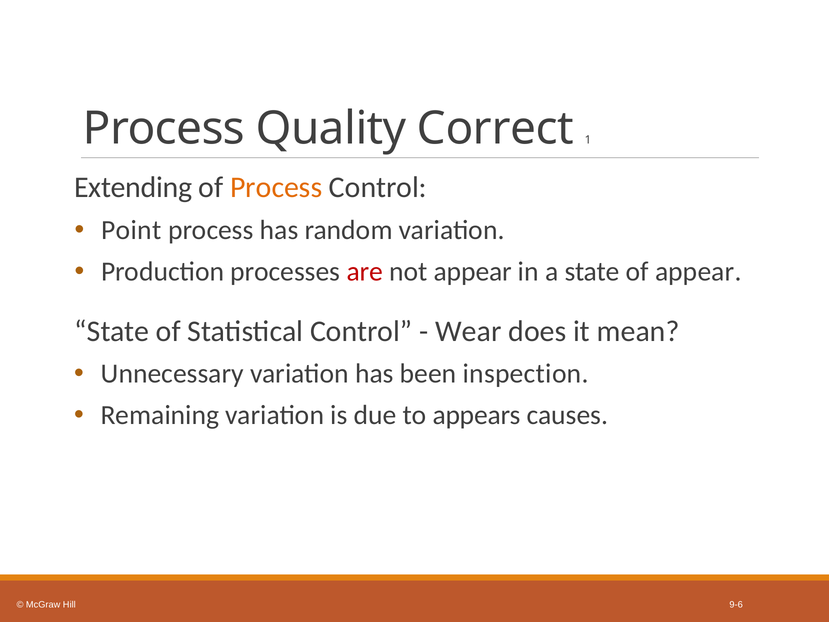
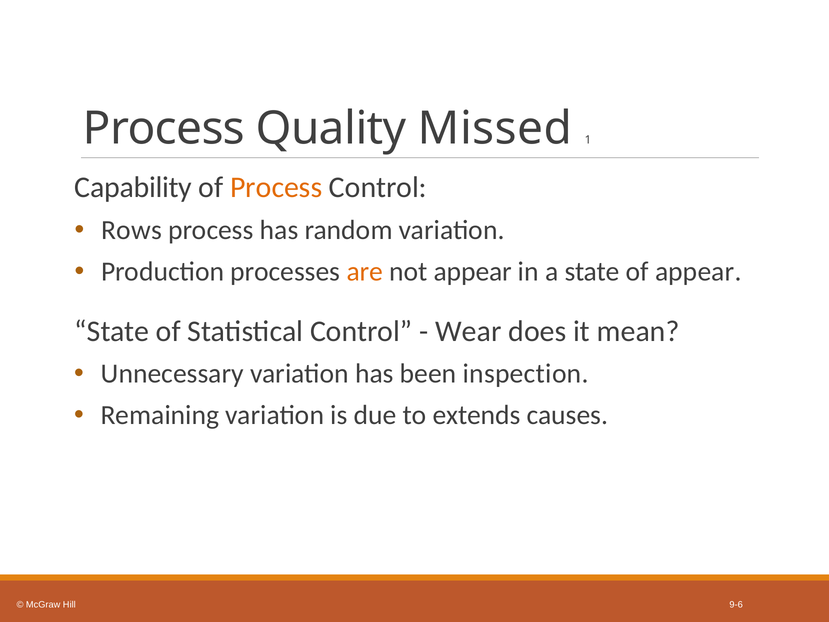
Correct: Correct -> Missed
Extending: Extending -> Capability
Point: Point -> Rows
are colour: red -> orange
appears: appears -> extends
